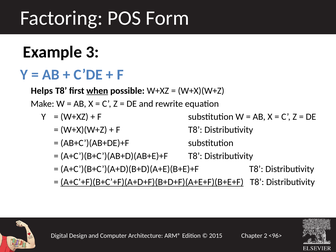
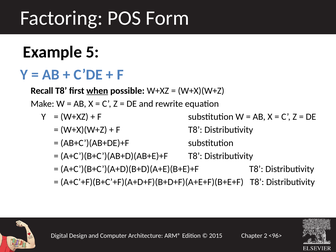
3: 3 -> 5
Helps: Helps -> Recall
A+C’+F)(B+C’+F)(A+D+F)(B+D+F)(A+E+F)(B+E+F underline: present -> none
